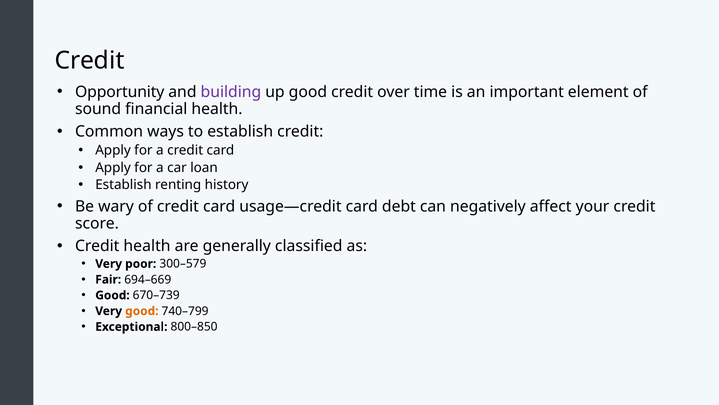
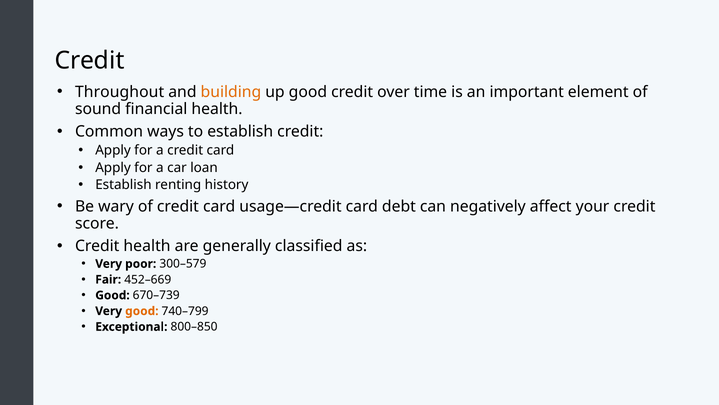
Opportunity: Opportunity -> Throughout
building colour: purple -> orange
694–669: 694–669 -> 452–669
